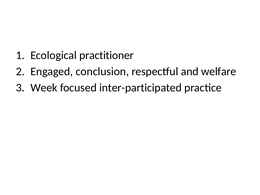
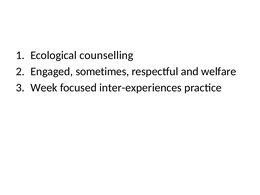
practitioner: practitioner -> counselling
conclusion: conclusion -> sometimes
inter-participated: inter-participated -> inter-experiences
